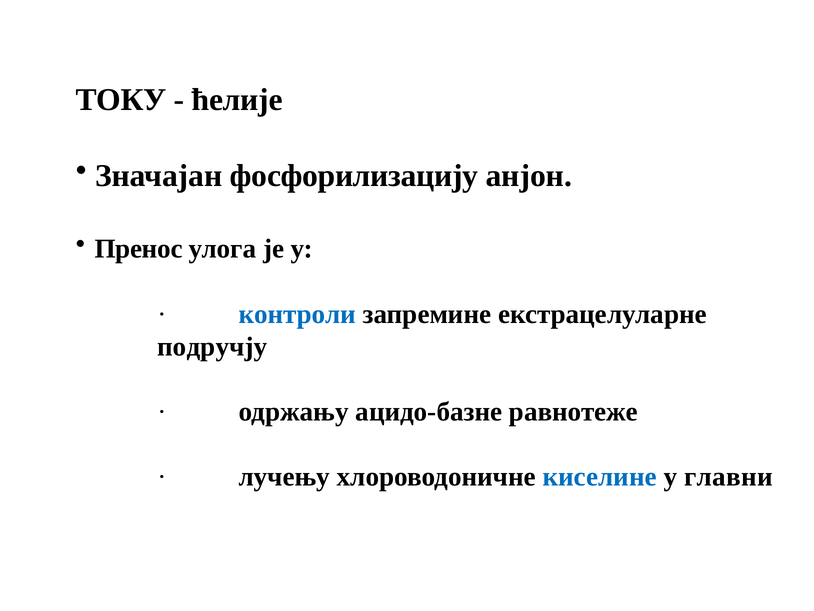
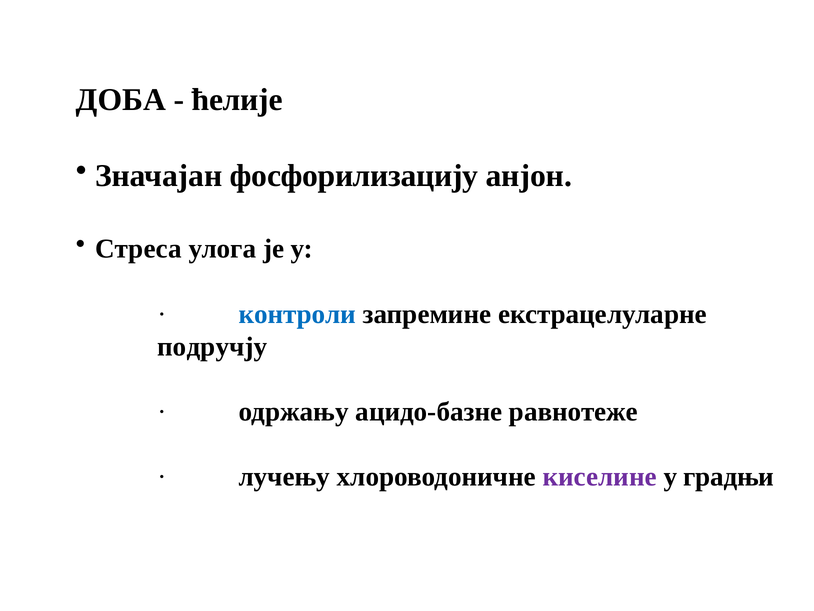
ТОКУ: ТОКУ -> ДОБА
Пренос: Пренос -> Стреса
киселине colour: blue -> purple
главни: главни -> градњи
